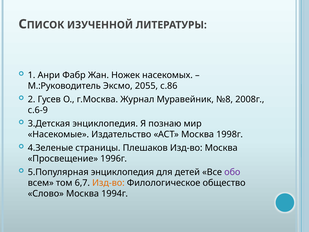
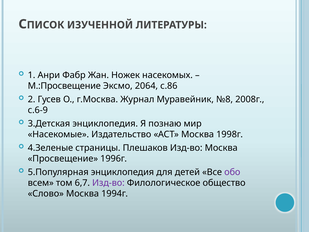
М.:Руководитель: М.:Руководитель -> М.:Просвещение
2055: 2055 -> 2064
Изд-во at (108, 183) colour: orange -> purple
